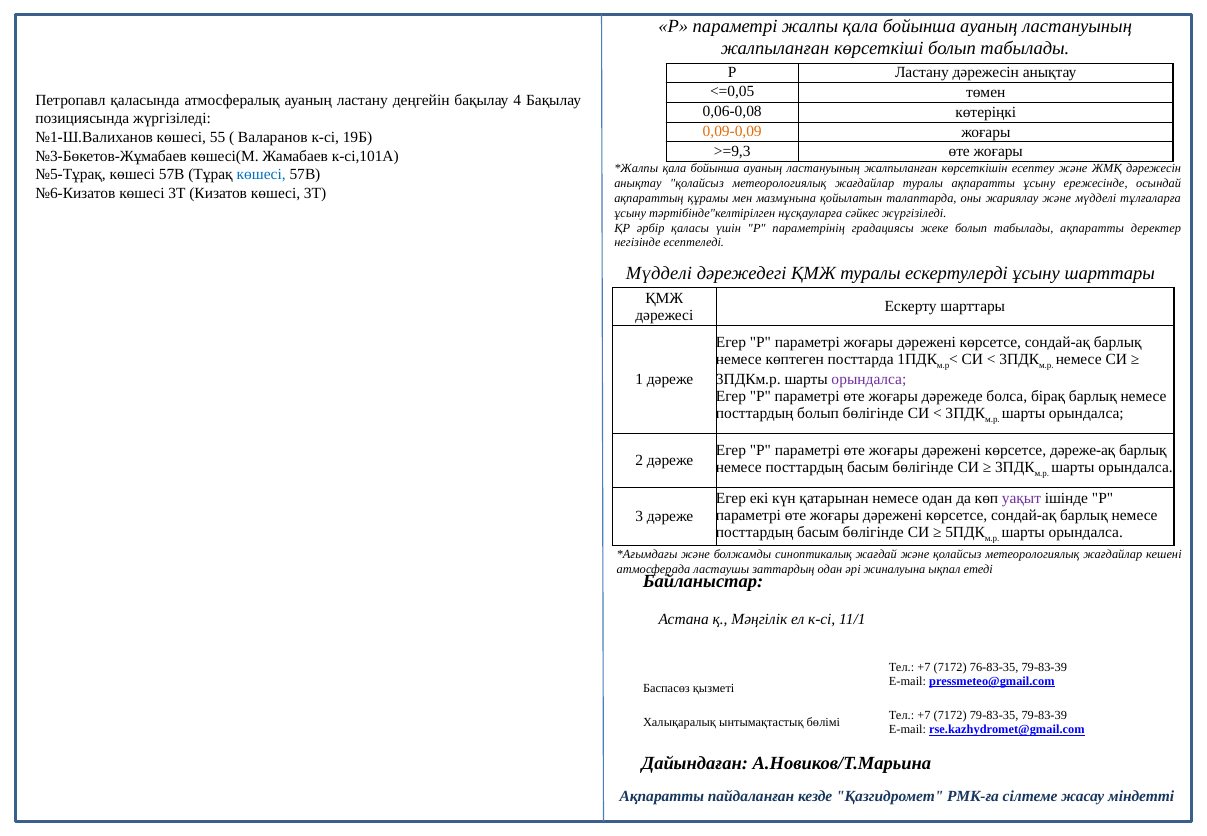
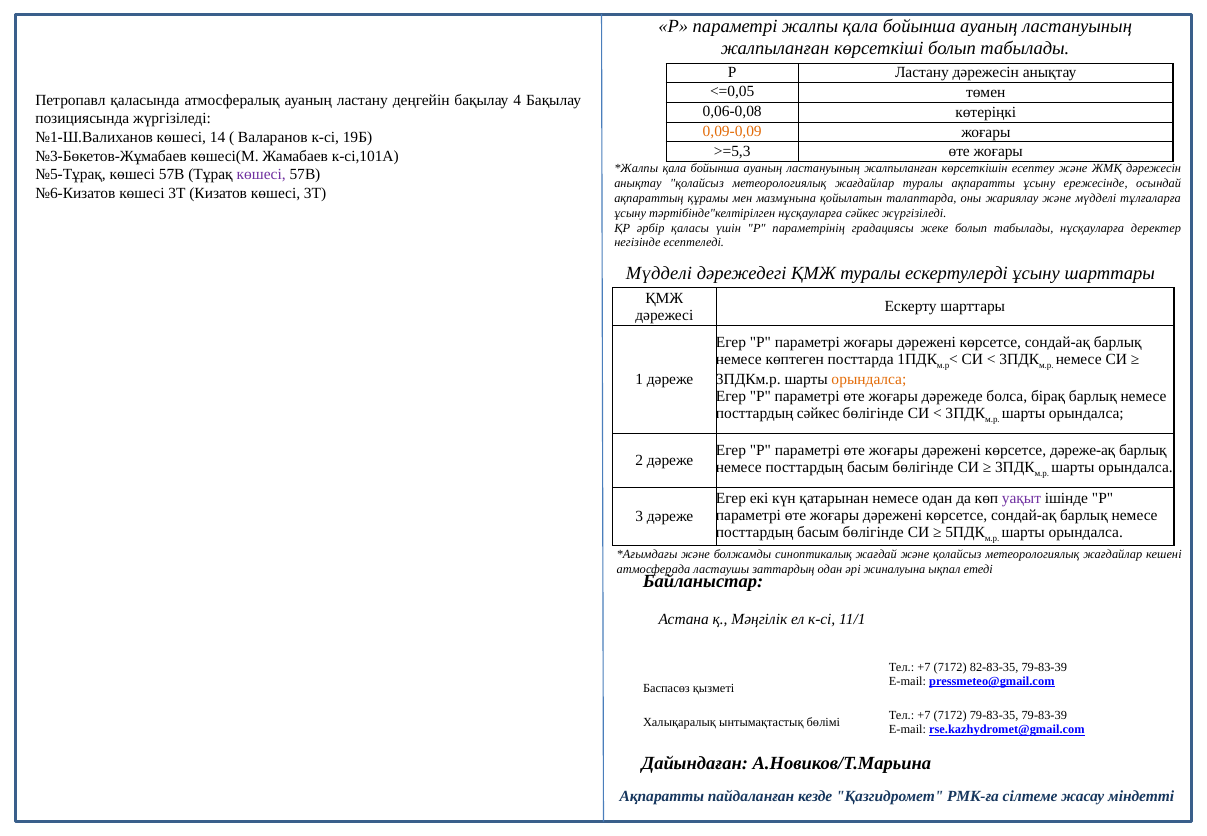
55: 55 -> 14
>=9,3: >=9,3 -> >=5,3
көшесі at (261, 175) colour: blue -> purple
табылады ақпаратты: ақпаратты -> нұсқауларға
орындалса at (869, 379) colour: purple -> orange
посттардың болып: болып -> сәйкес
76-83-35: 76-83-35 -> 82-83-35
